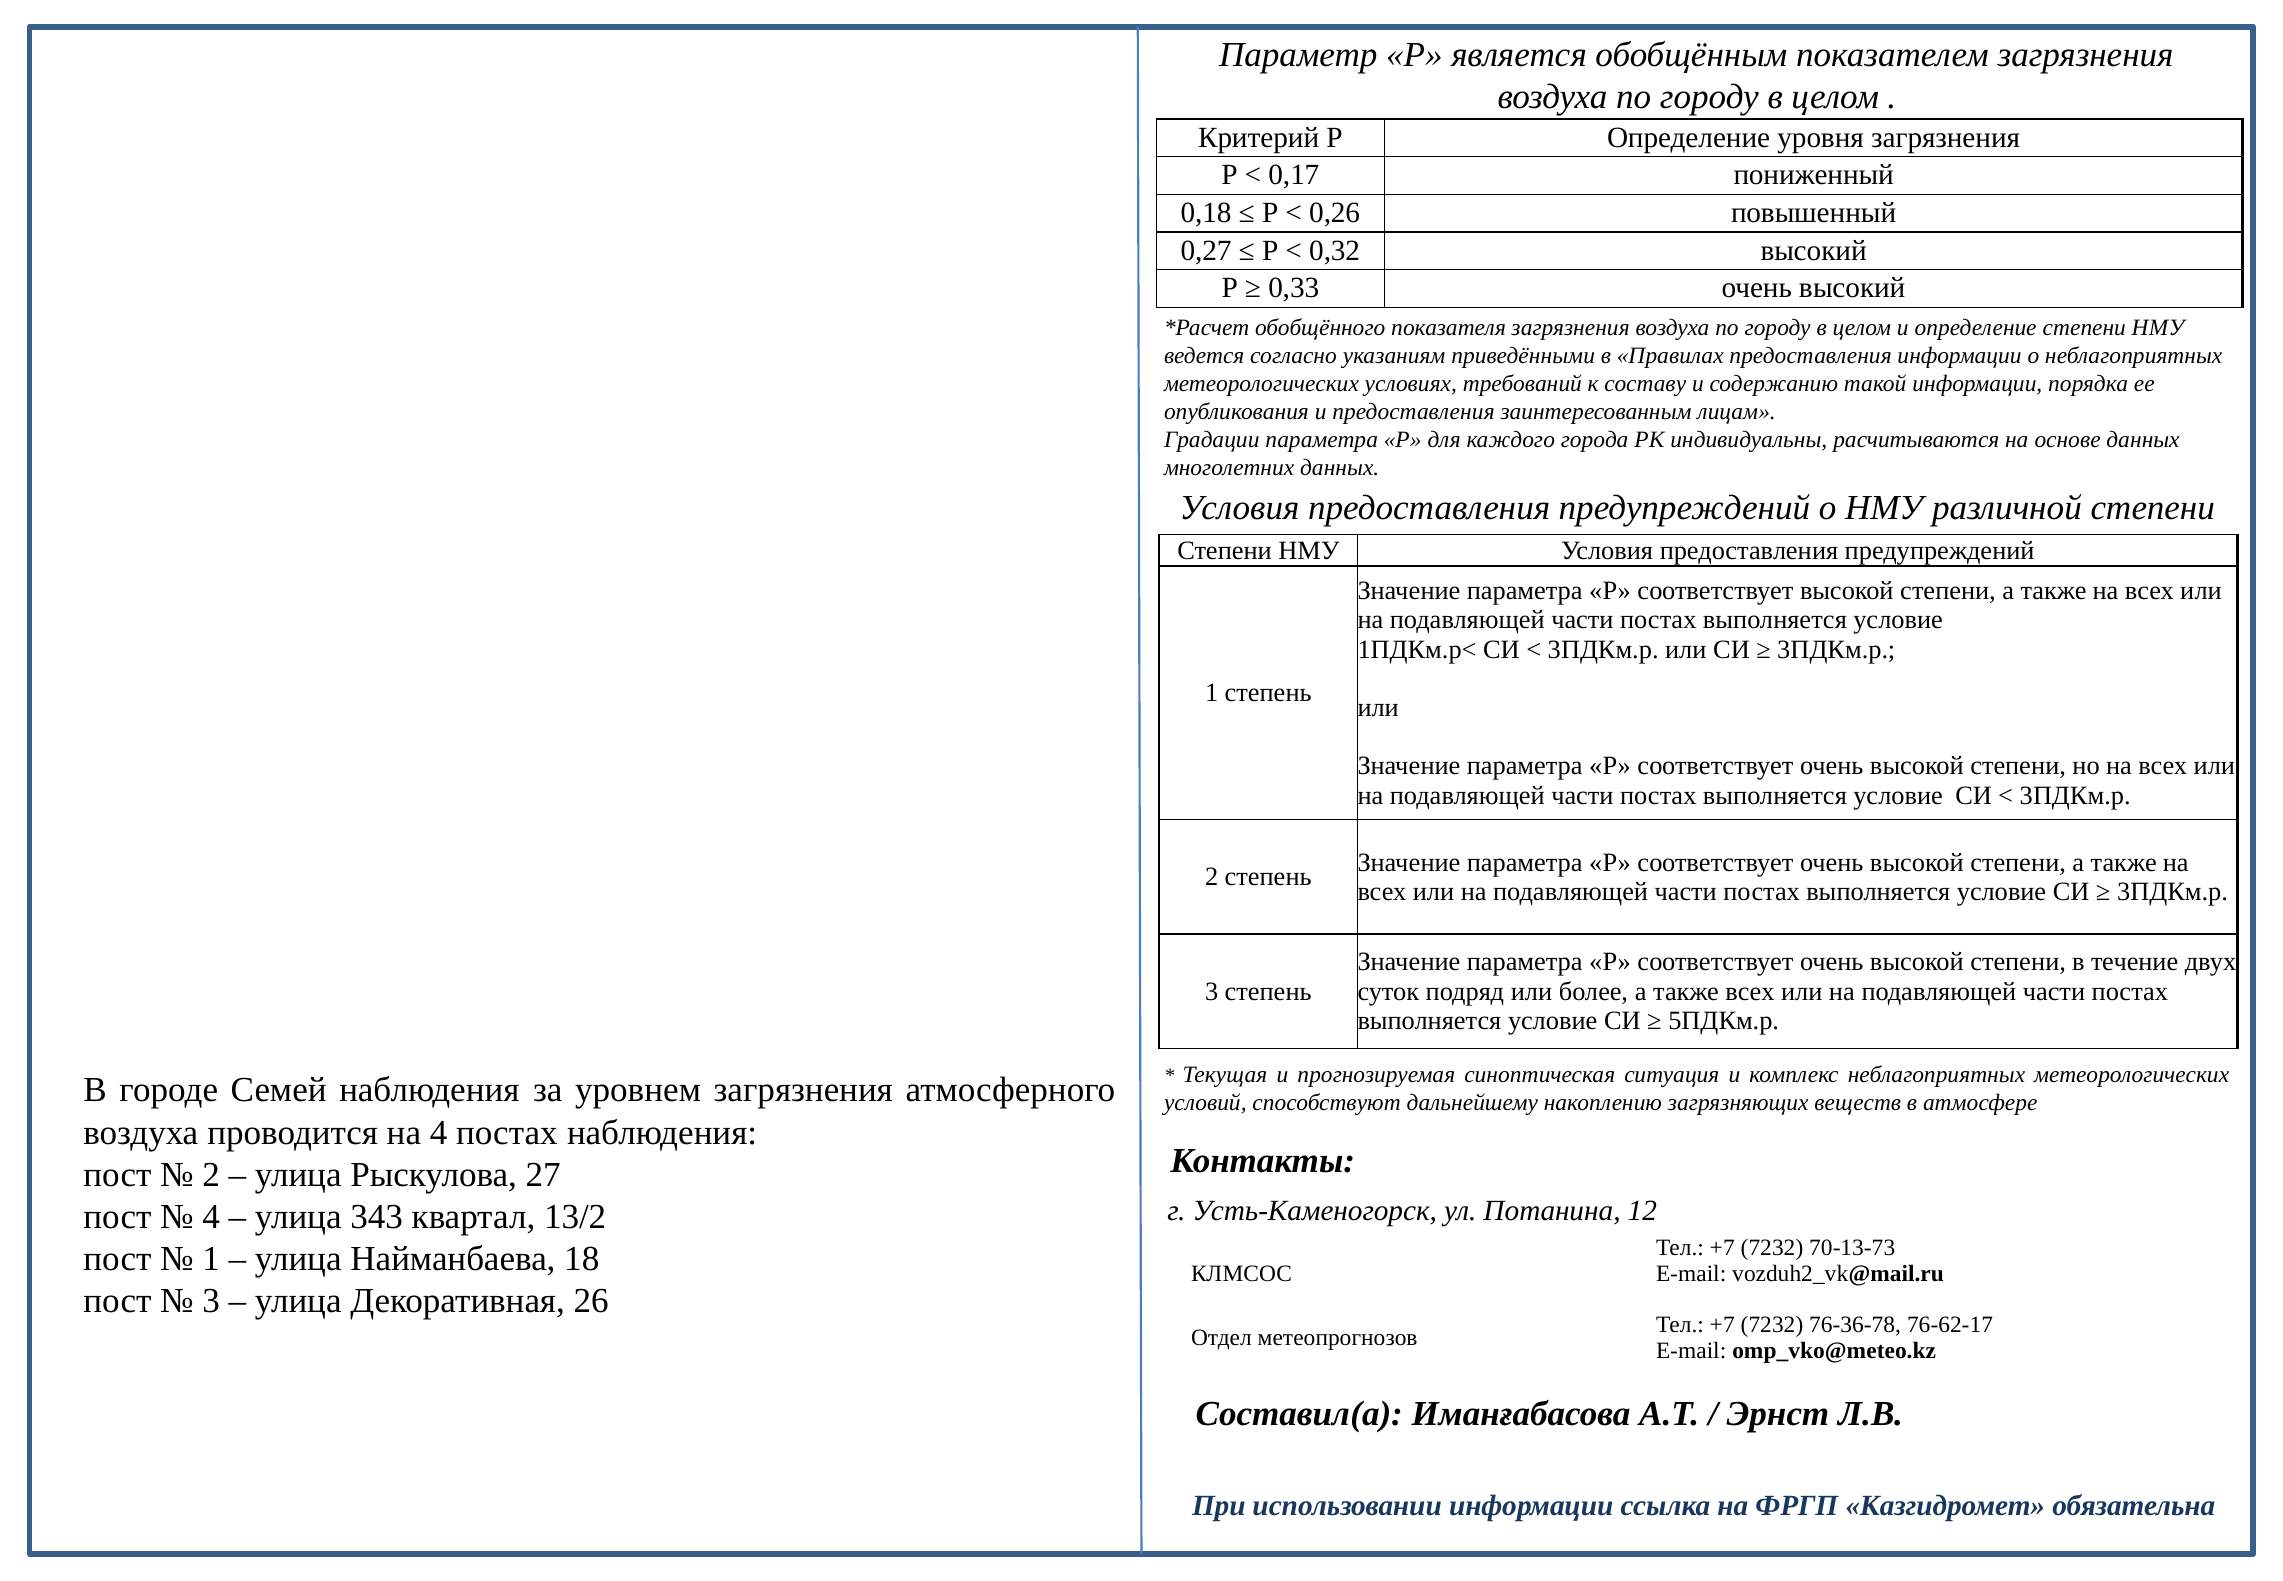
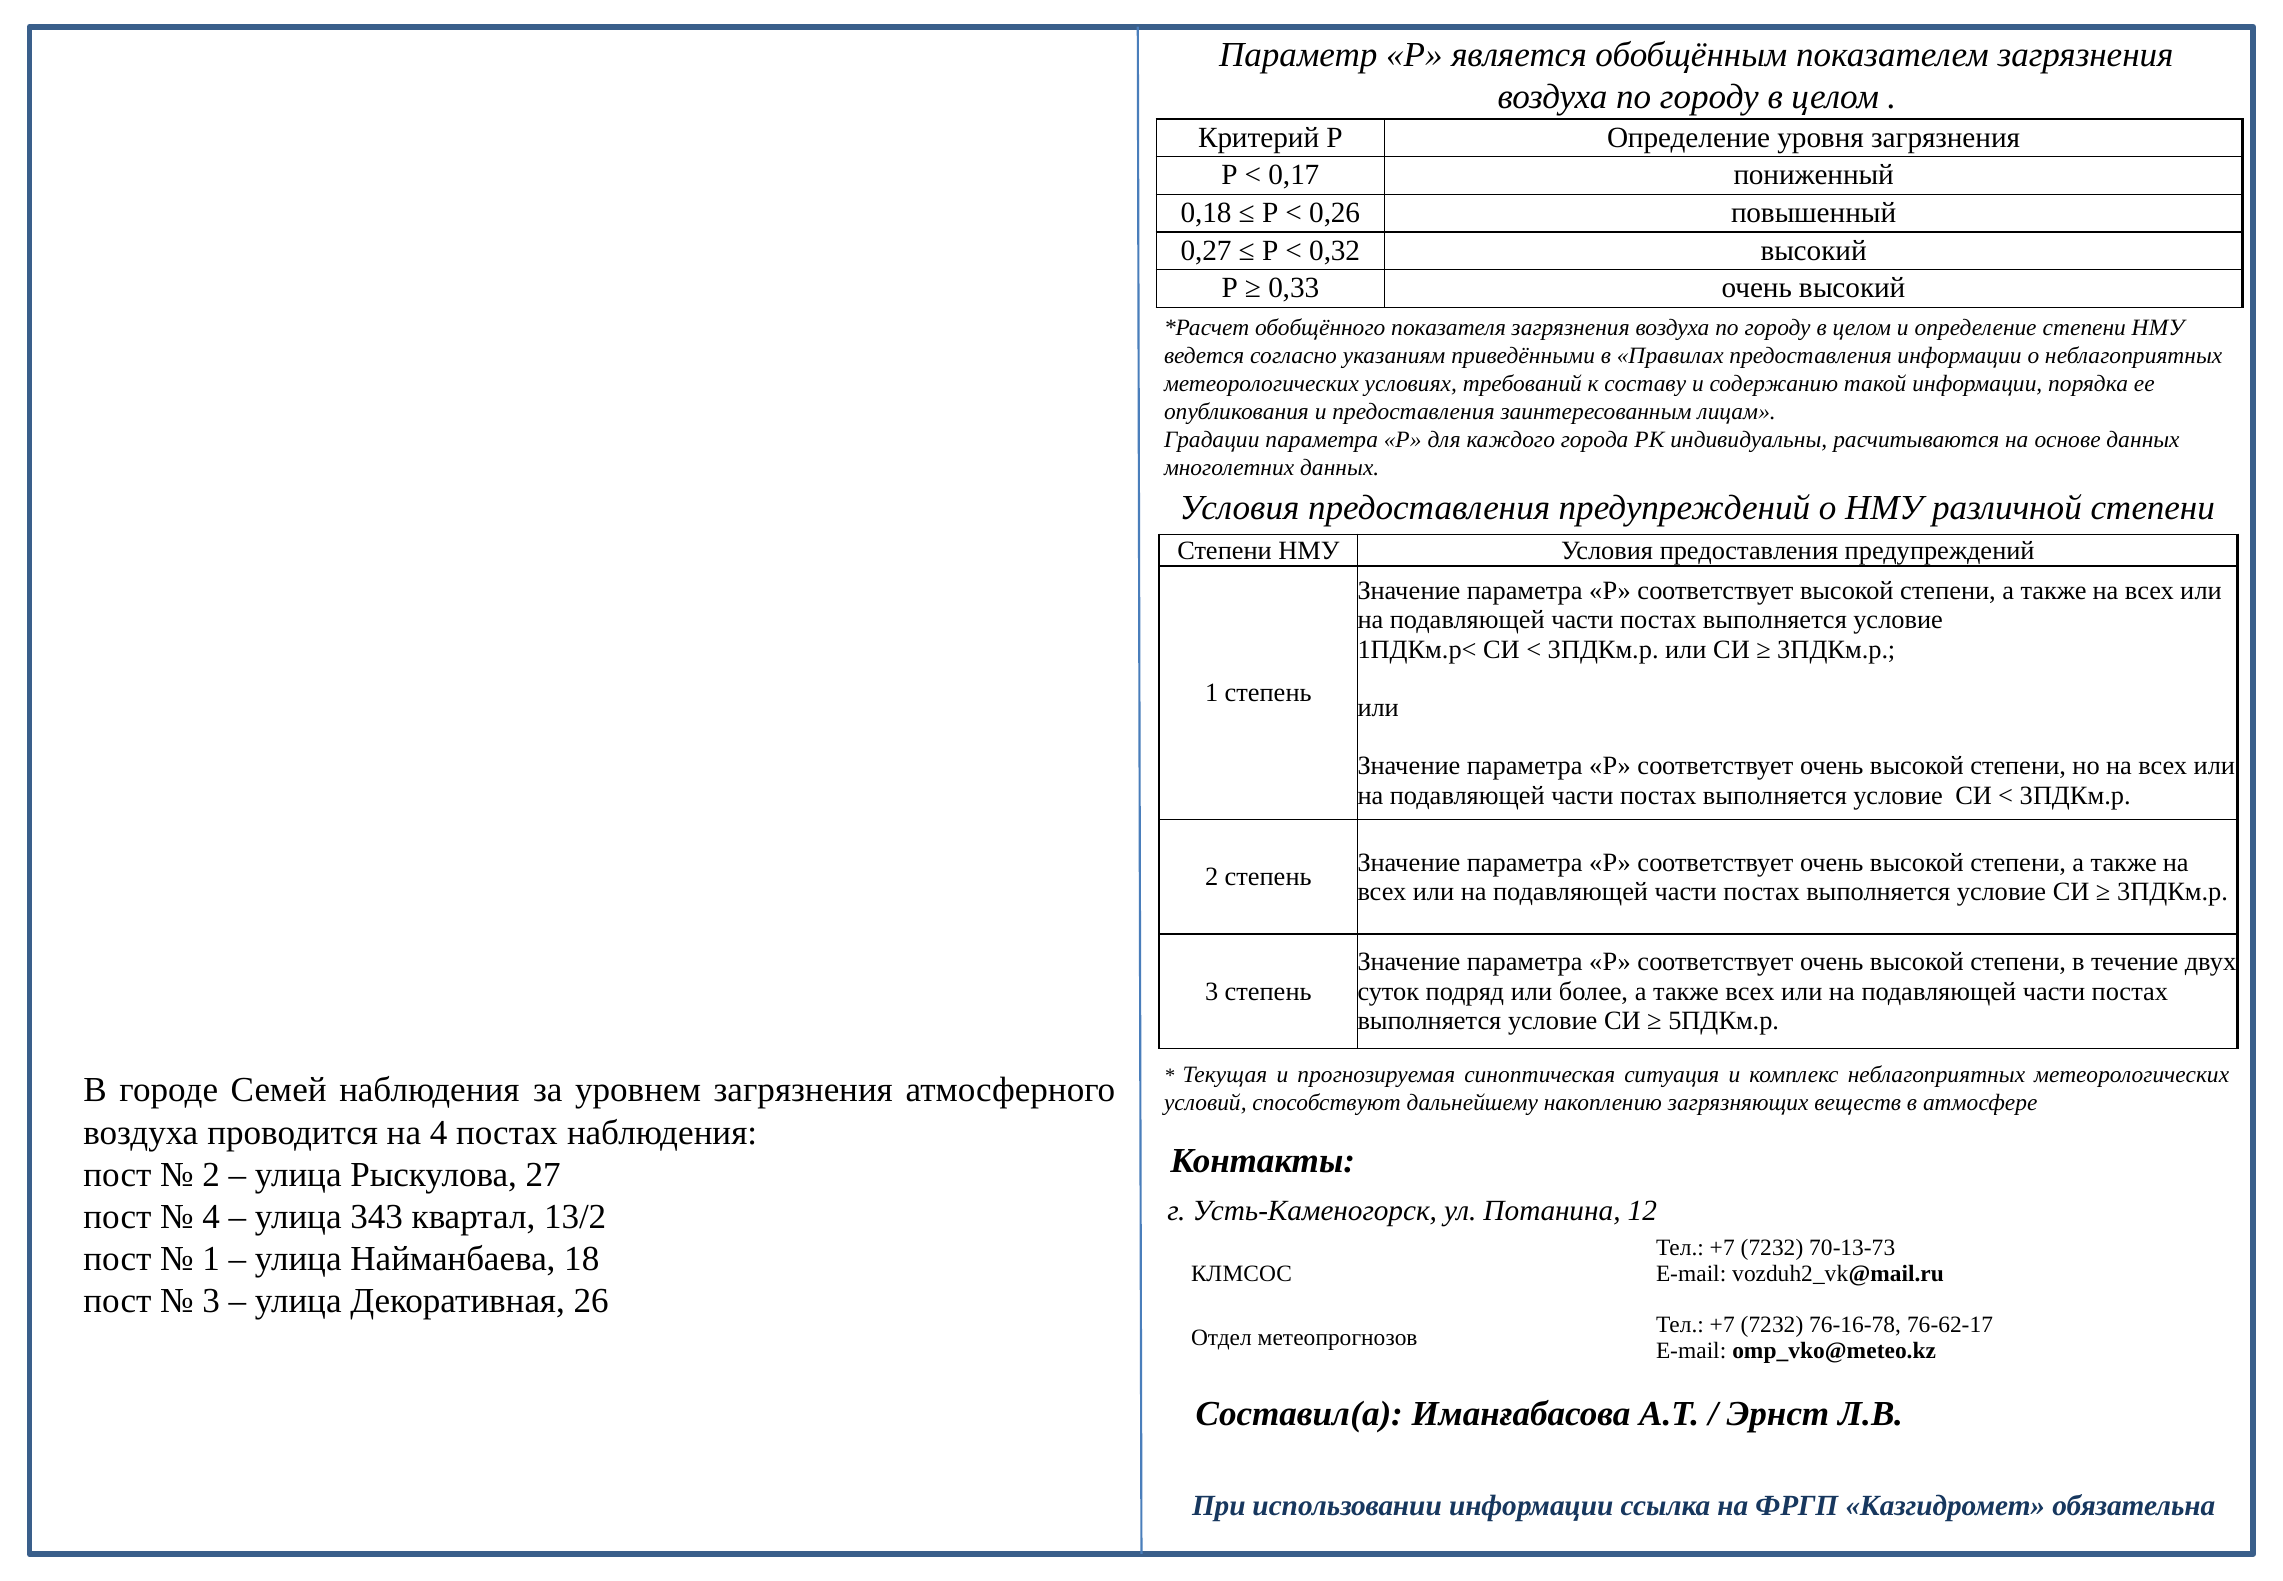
76-36-78: 76-36-78 -> 76-16-78
